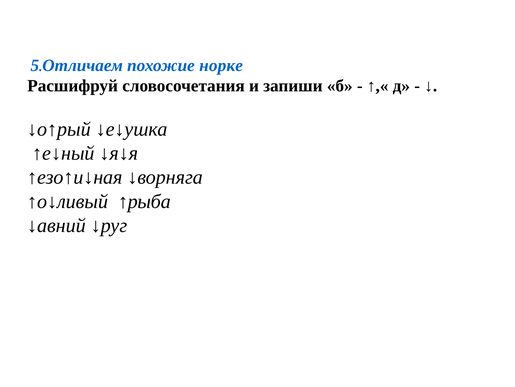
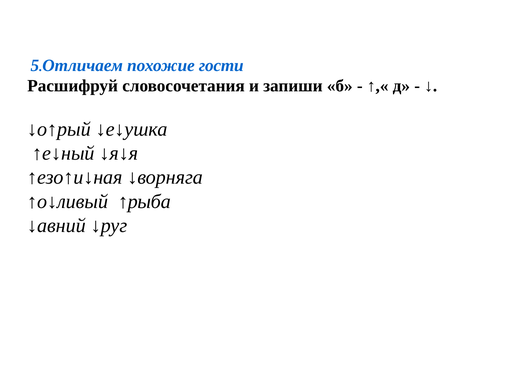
норке: норке -> гости
